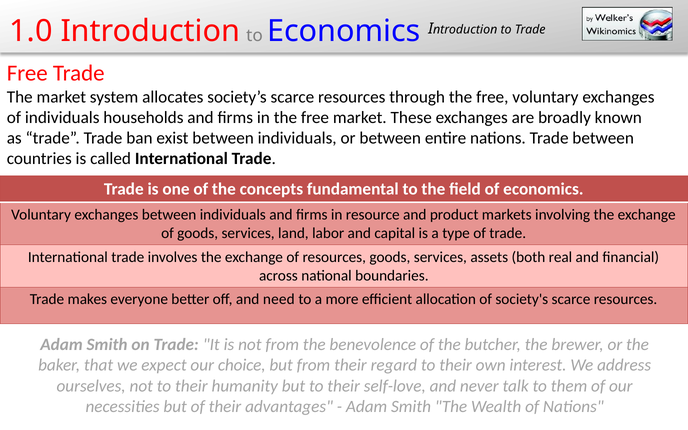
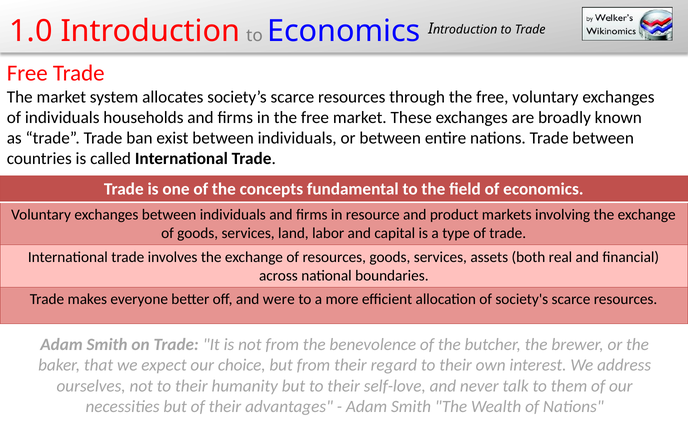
need: need -> were
